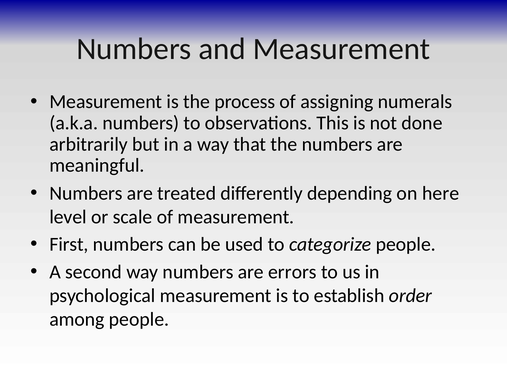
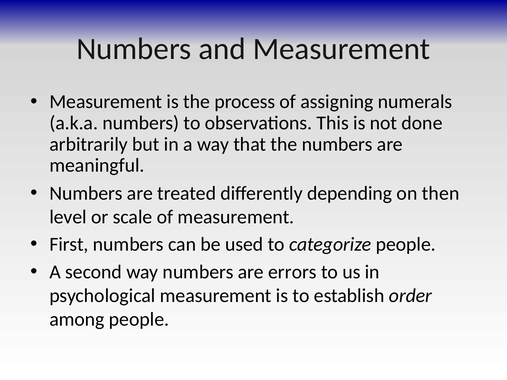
here: here -> then
